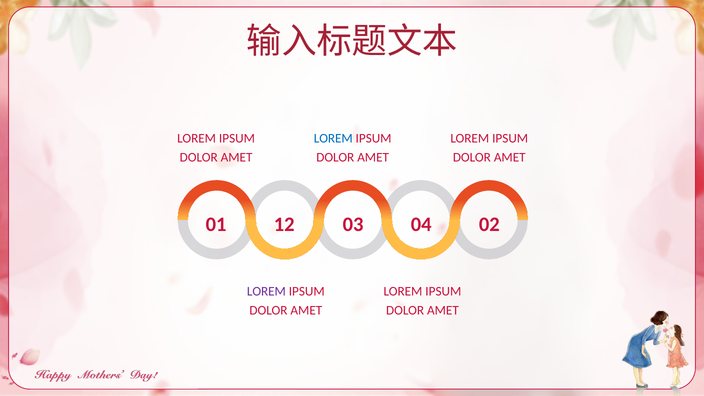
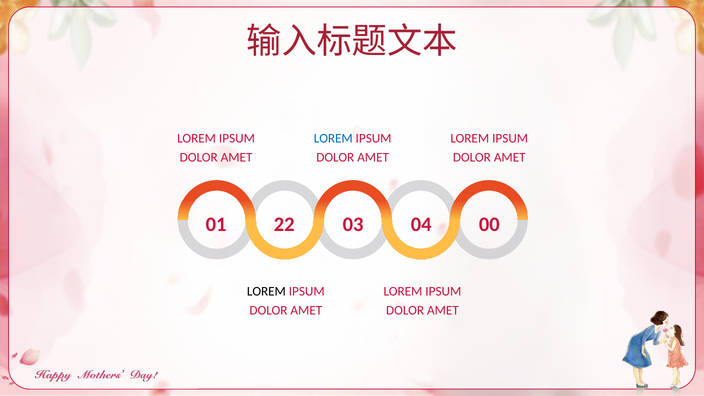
12: 12 -> 22
02: 02 -> 00
LOREM at (266, 291) colour: purple -> black
